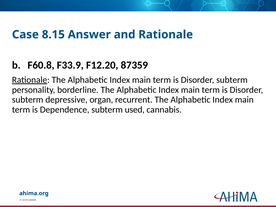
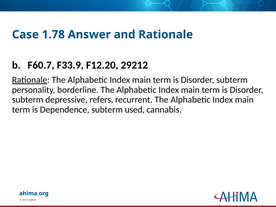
8.15: 8.15 -> 1.78
F60.8: F60.8 -> F60.7
87359: 87359 -> 29212
organ: organ -> refers
